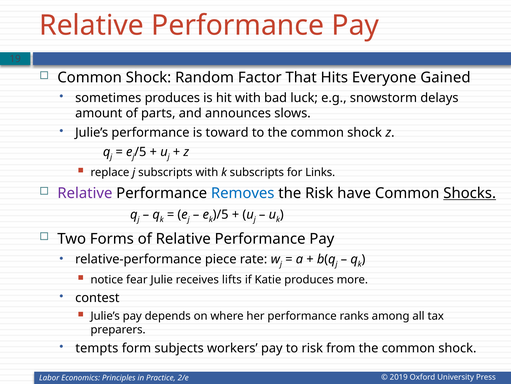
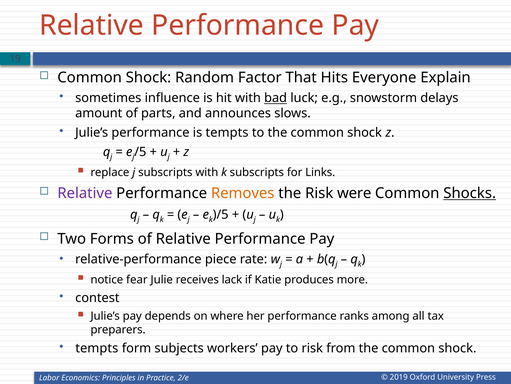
Gained: Gained -> Explain
sometimes produces: produces -> influence
bad underline: none -> present
is toward: toward -> tempts
Removes colour: blue -> orange
have: have -> were
lifts: lifts -> lack
